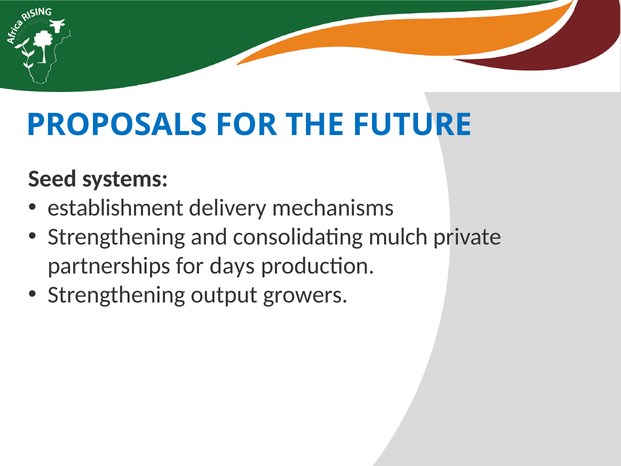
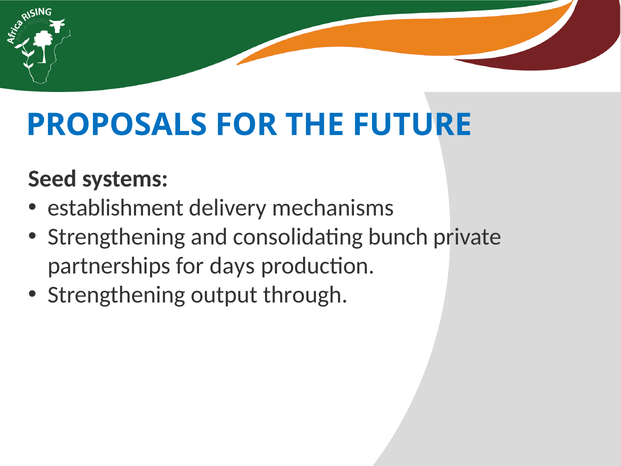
mulch: mulch -> bunch
growers: growers -> through
